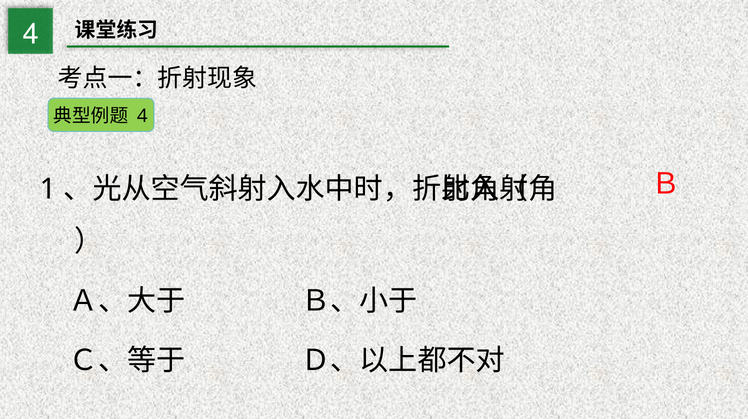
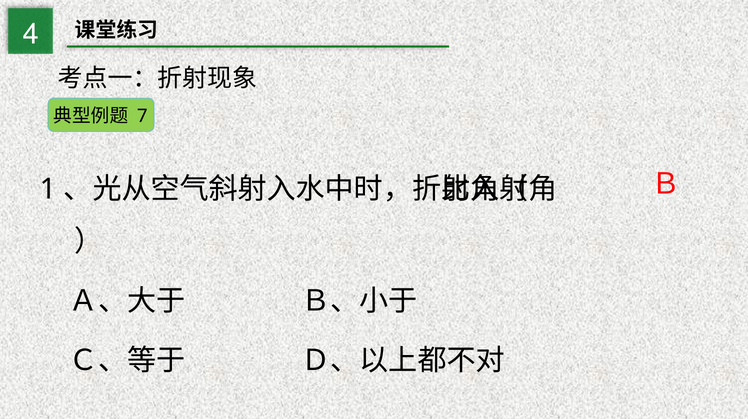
4 at (142, 116): 4 -> 7
